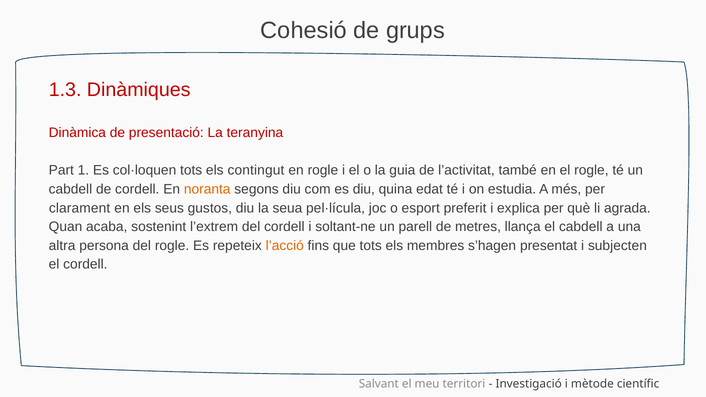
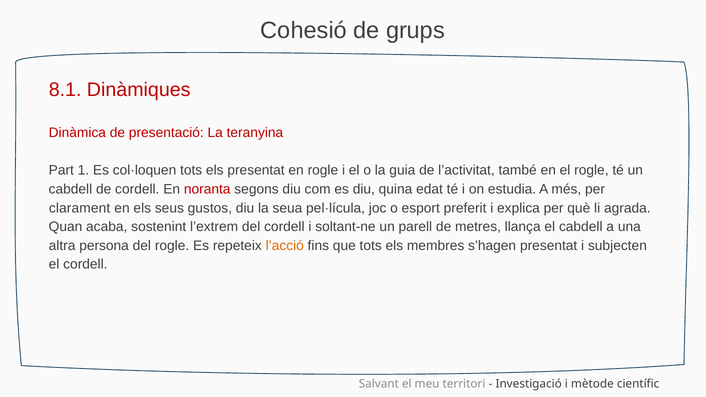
1.3: 1.3 -> 8.1
els contingut: contingut -> presentat
noranta colour: orange -> red
